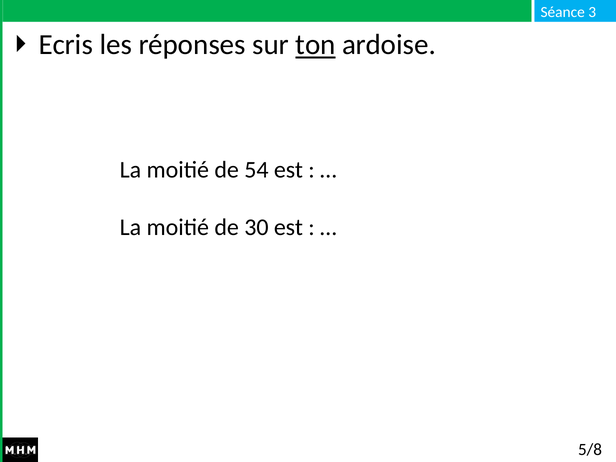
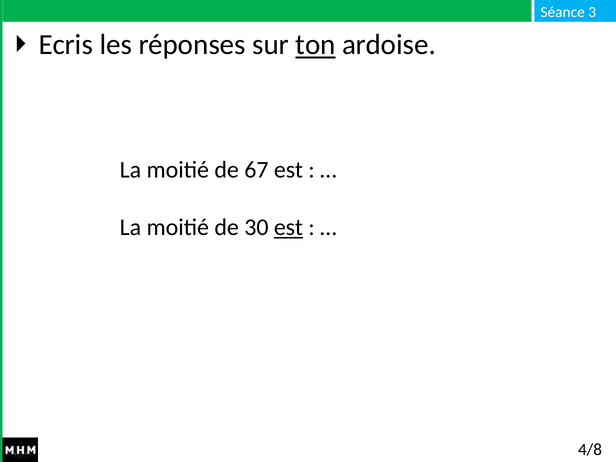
54: 54 -> 67
est at (288, 228) underline: none -> present
5/8: 5/8 -> 4/8
